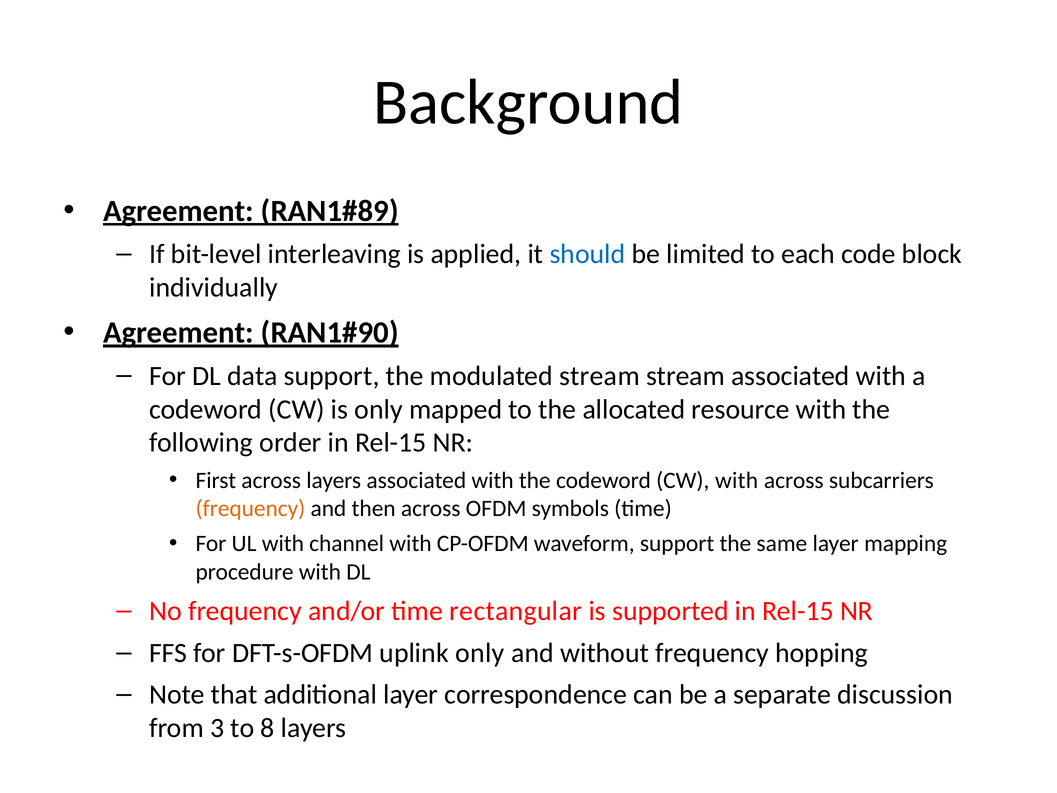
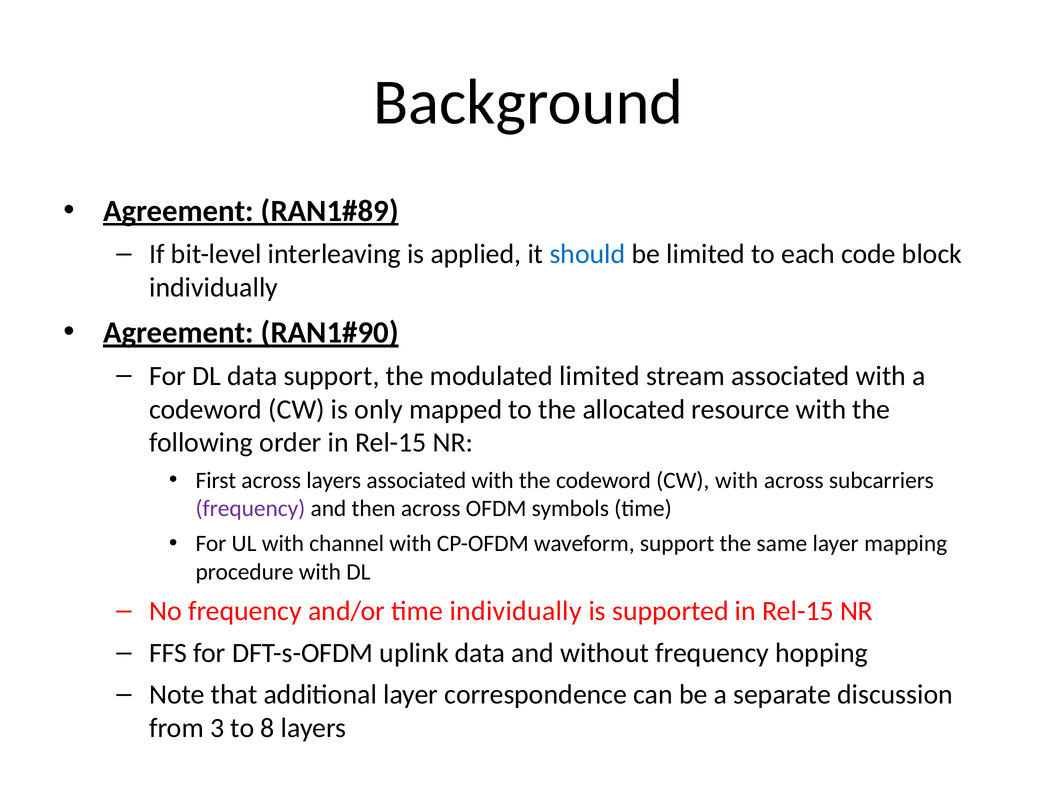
modulated stream: stream -> limited
frequency at (250, 508) colour: orange -> purple
time rectangular: rectangular -> individually
uplink only: only -> data
